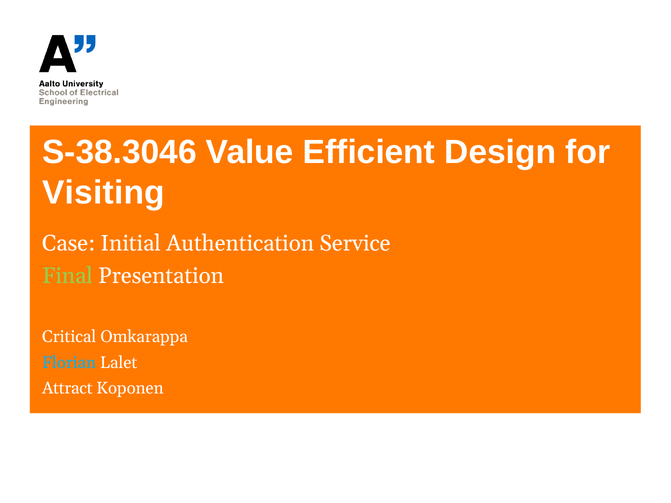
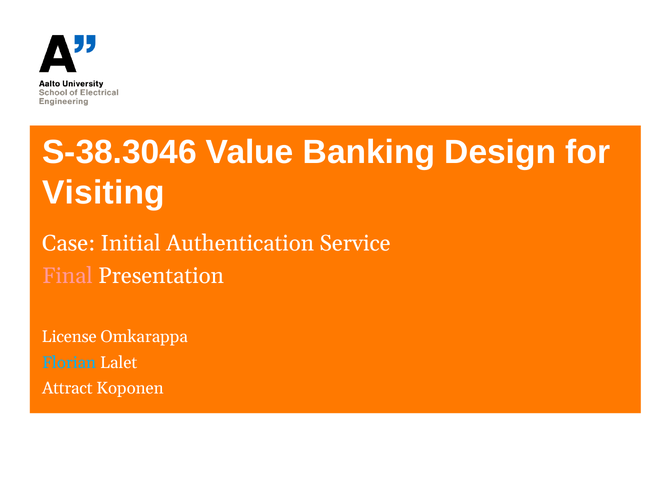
Efficient: Efficient -> Banking
Final colour: light green -> pink
Critical: Critical -> License
